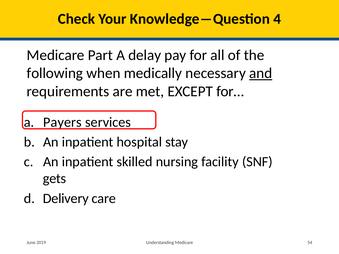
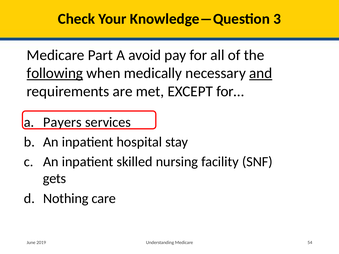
4: 4 -> 3
delay: delay -> avoid
following underline: none -> present
Delivery: Delivery -> Nothing
